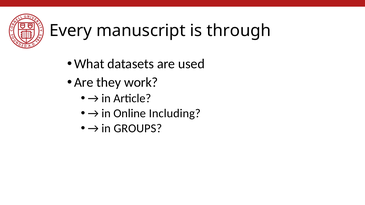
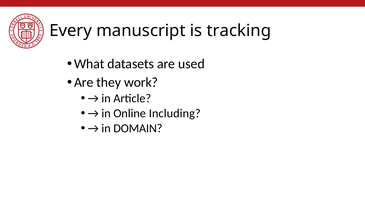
through: through -> tracking
GROUPS: GROUPS -> DOMAIN
